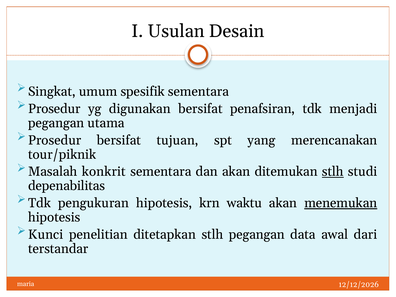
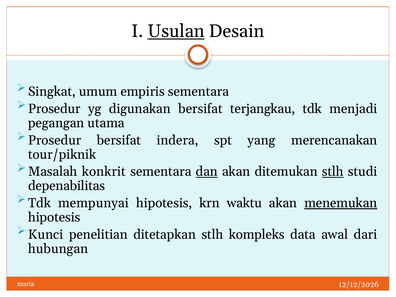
Usulan underline: none -> present
spesifik: spesifik -> empiris
penafsiran: penafsiran -> terjangkau
tujuan: tujuan -> indera
dan underline: none -> present
pengukuran: pengukuran -> mempunyai
stlh pegangan: pegangan -> kompleks
terstandar: terstandar -> hubungan
